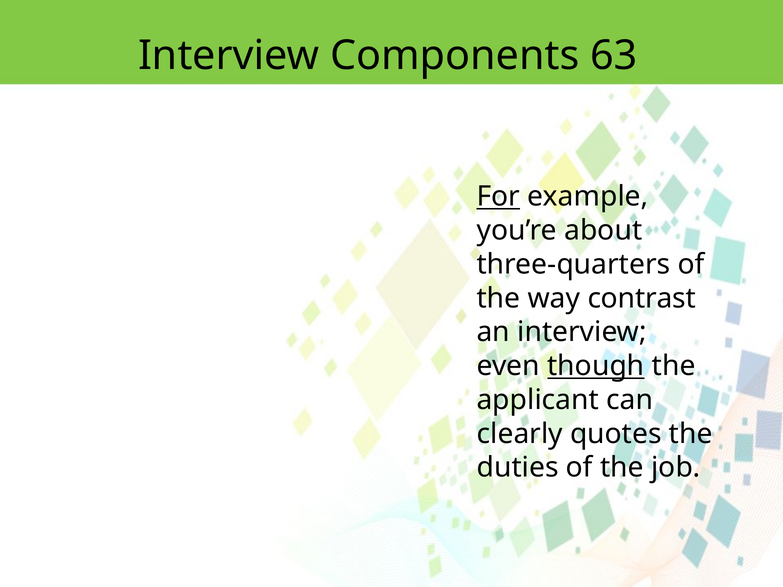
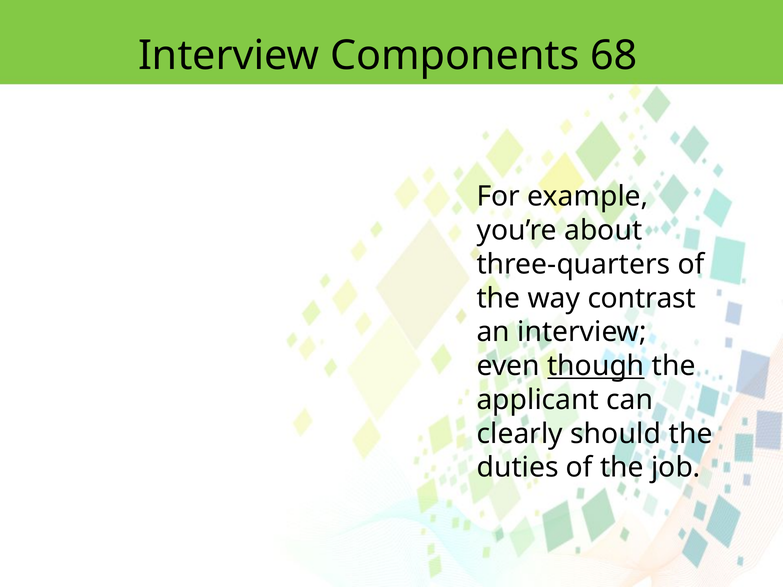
63: 63 -> 68
For underline: present -> none
quotes: quotes -> should
